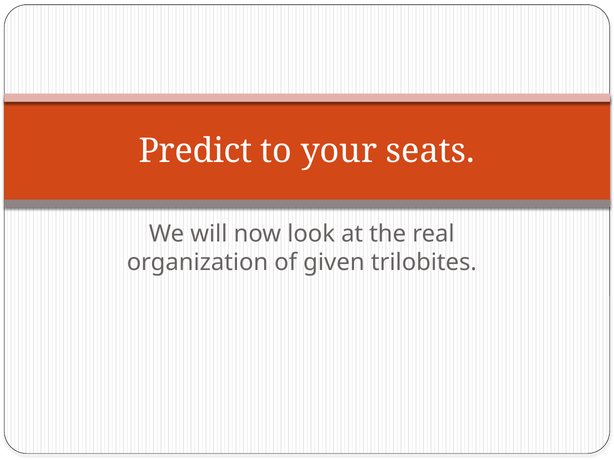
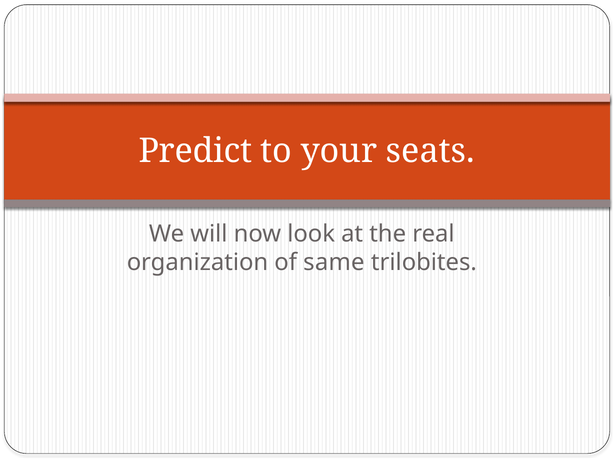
given: given -> same
